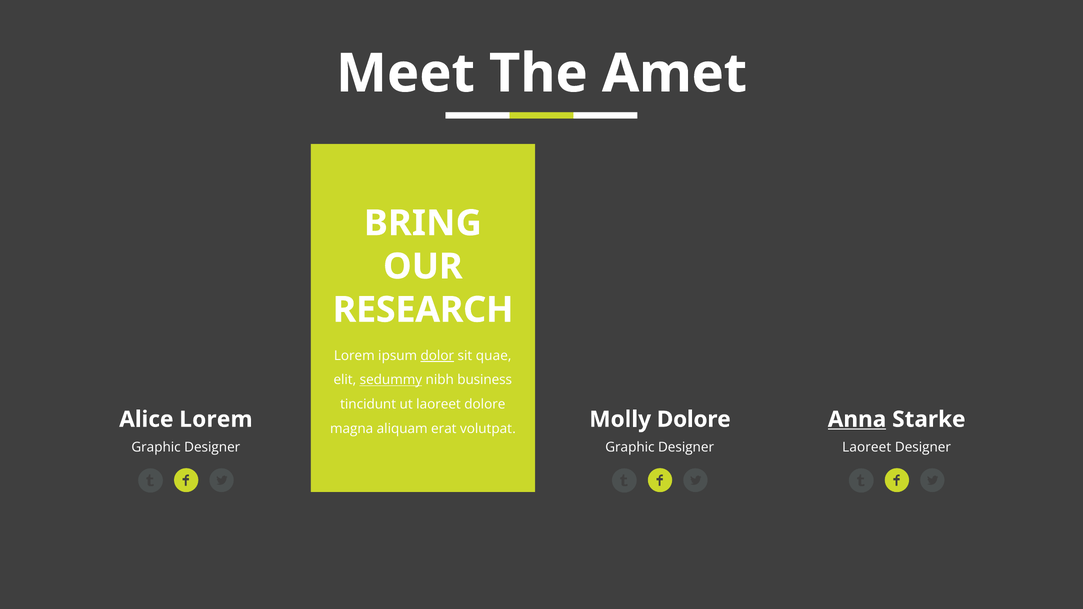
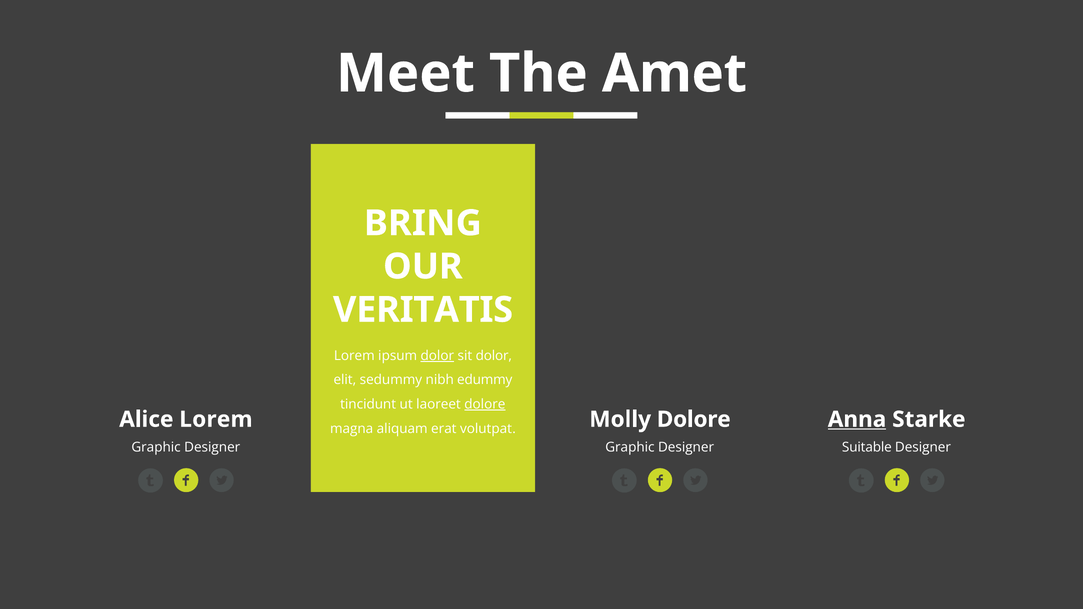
RESEARCH: RESEARCH -> VERITATIS
sit quae: quae -> dolor
sedummy underline: present -> none
business: business -> edummy
dolore at (485, 404) underline: none -> present
Laoreet at (867, 447): Laoreet -> Suitable
